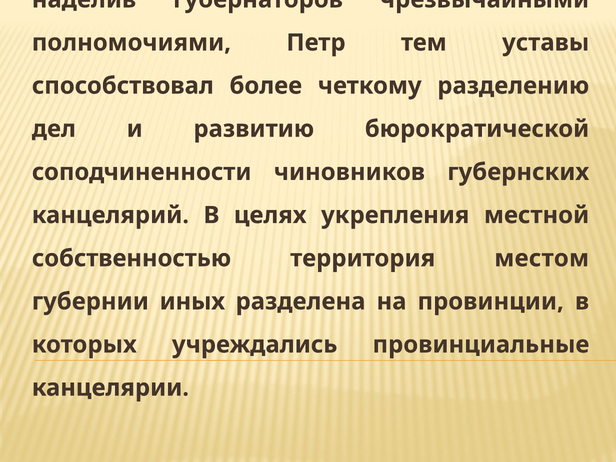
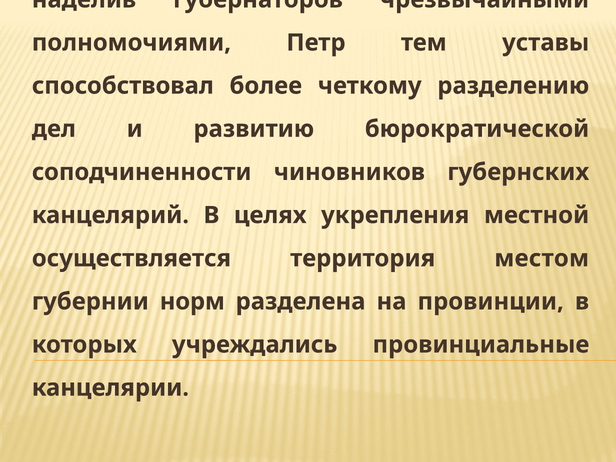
собственностью: собственностью -> осуществляется
иных: иных -> норм
